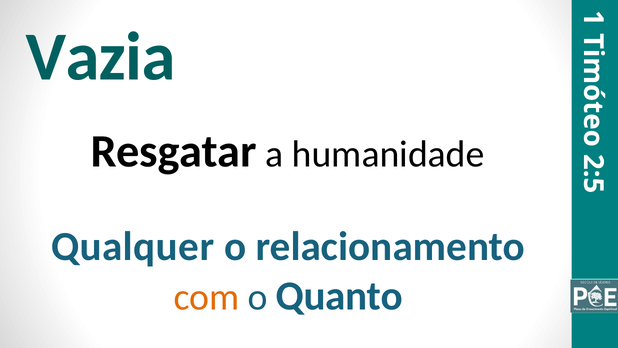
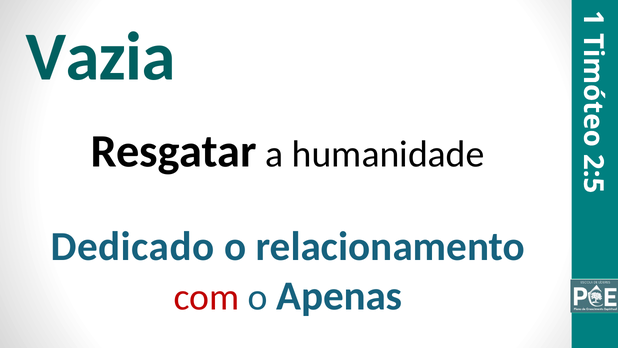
Qualquer: Qualquer -> Dedicado
com colour: orange -> red
Quanto: Quanto -> Apenas
